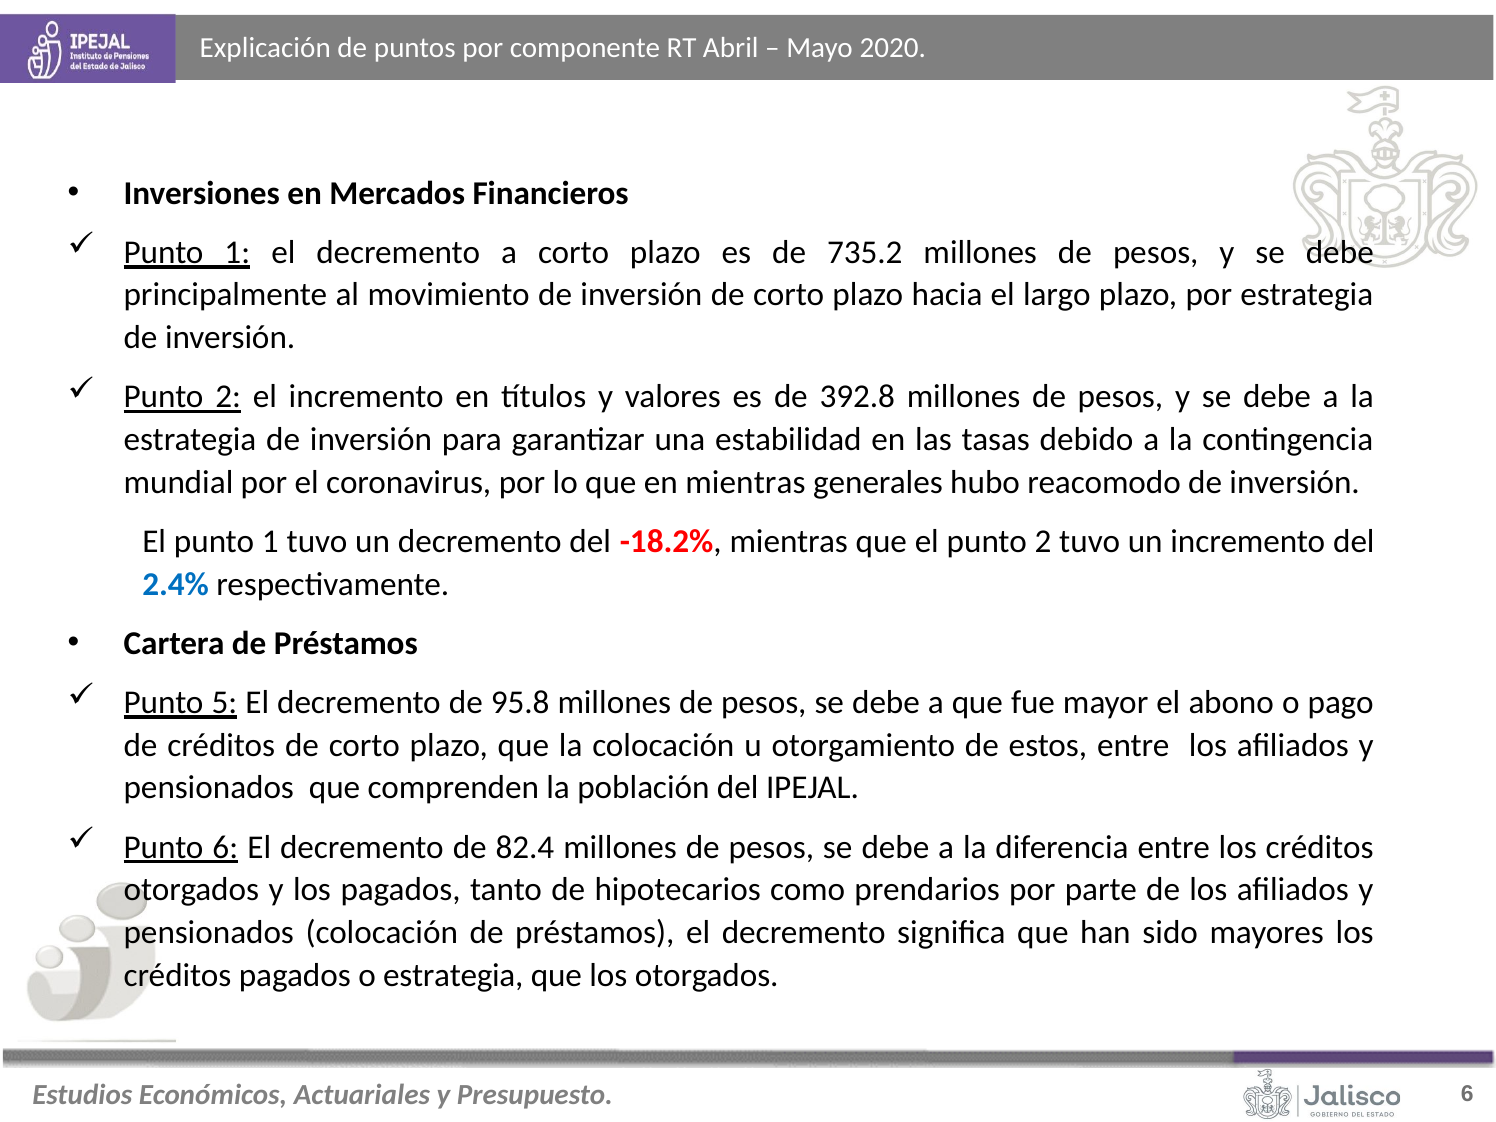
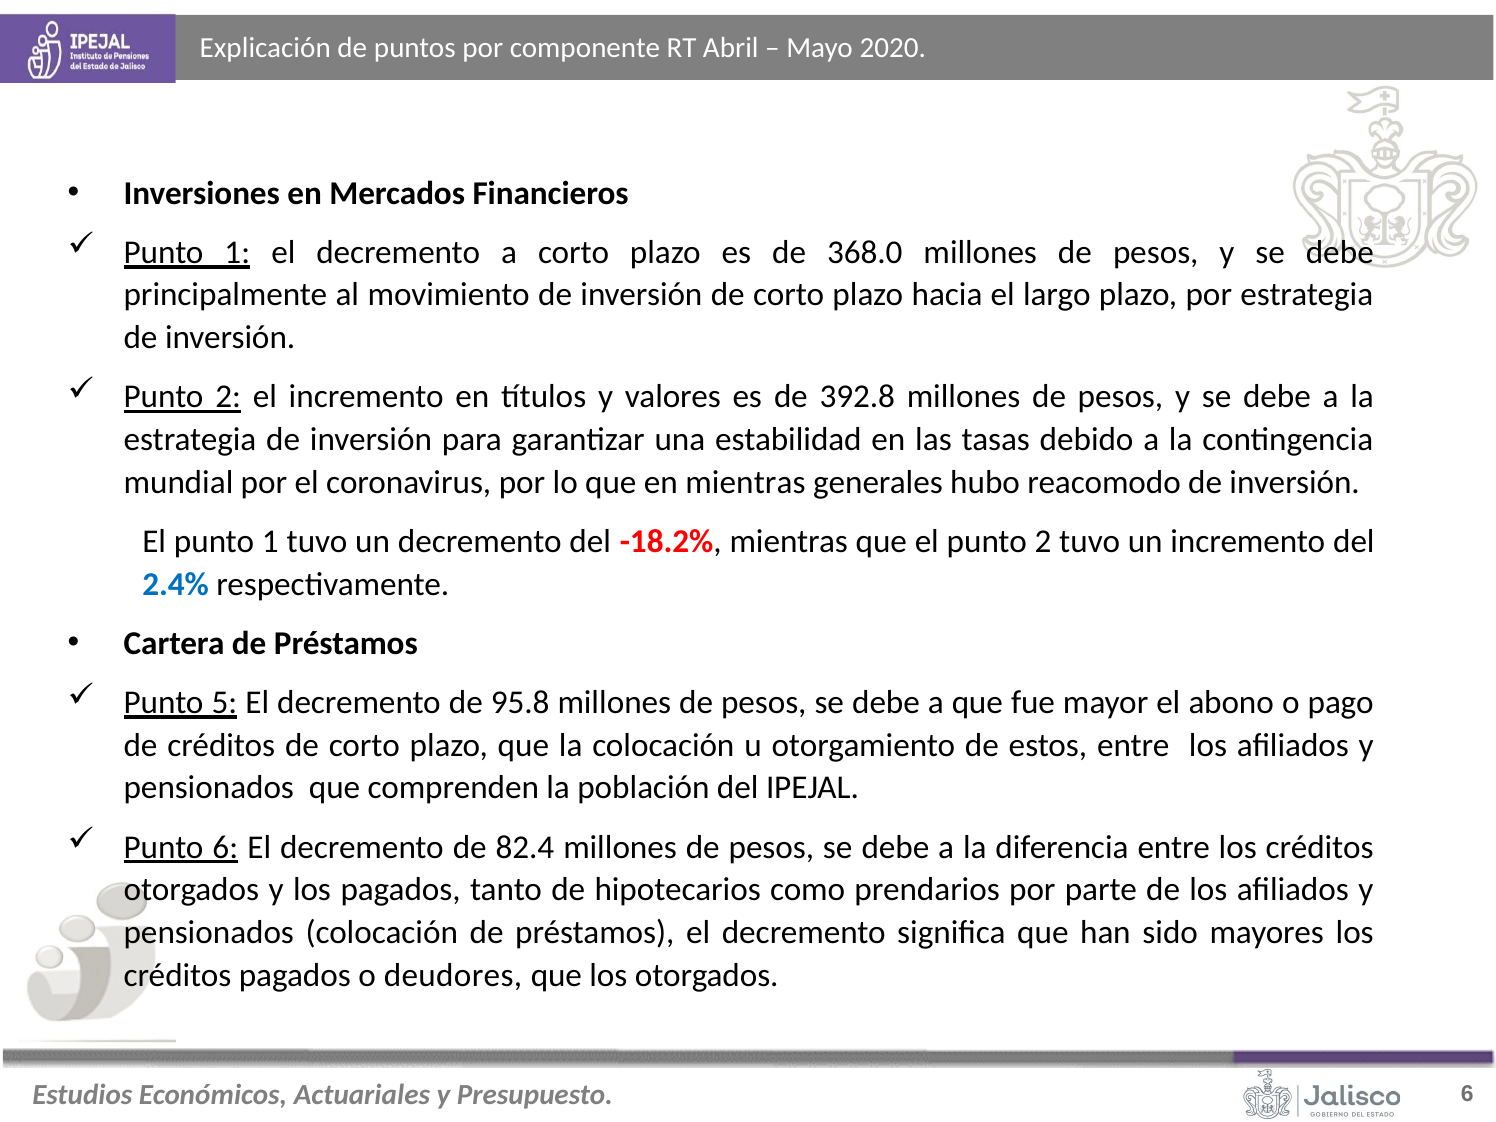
735.2: 735.2 -> 368.0
o estrategia: estrategia -> deudores
